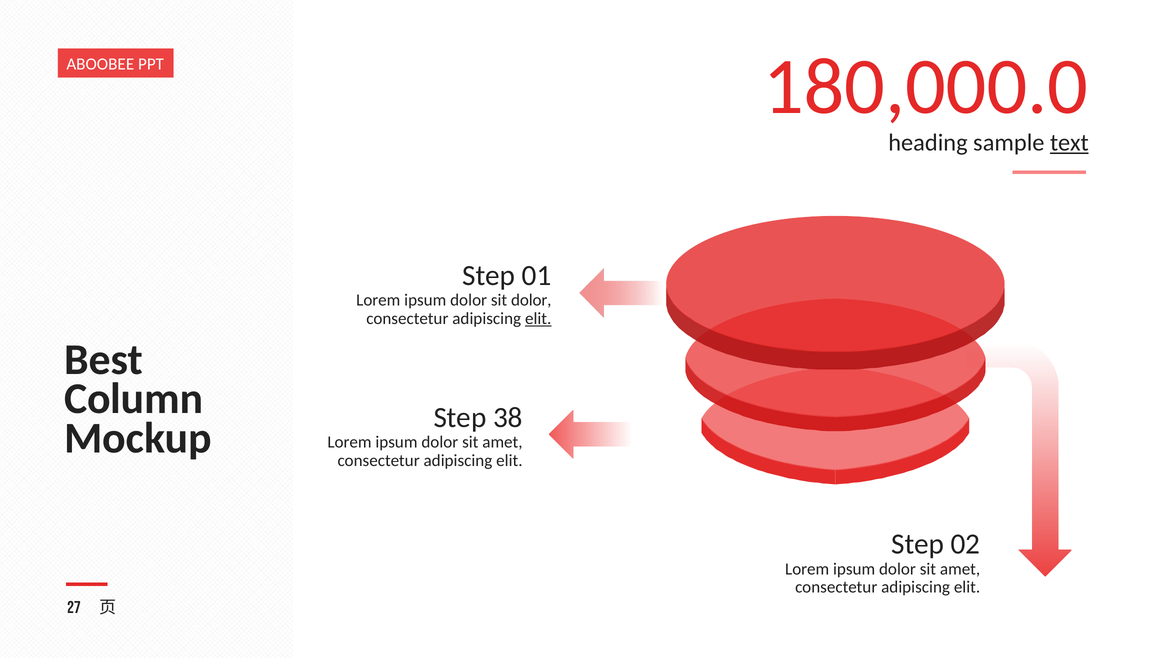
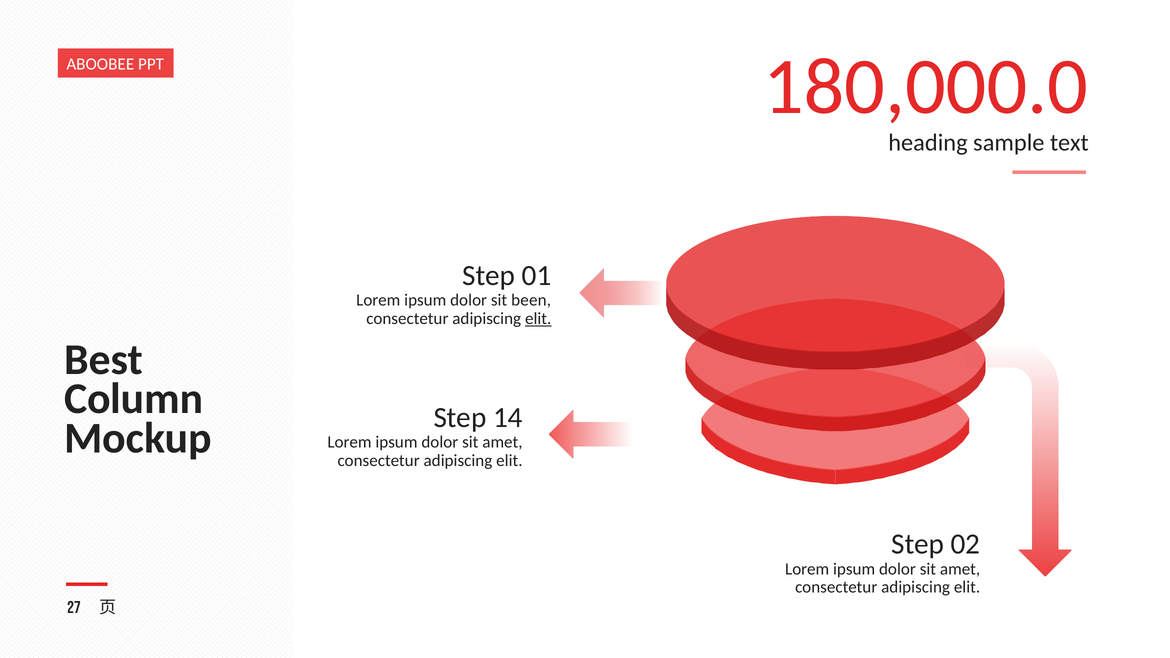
text underline: present -> none
sit dolor: dolor -> been
38: 38 -> 14
